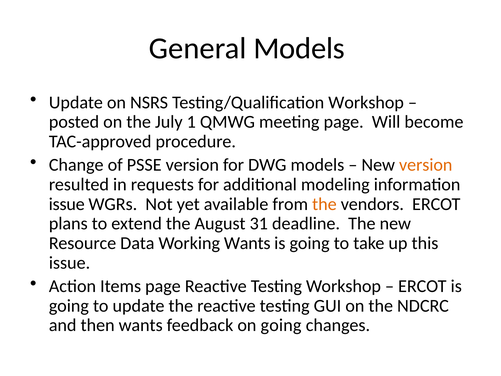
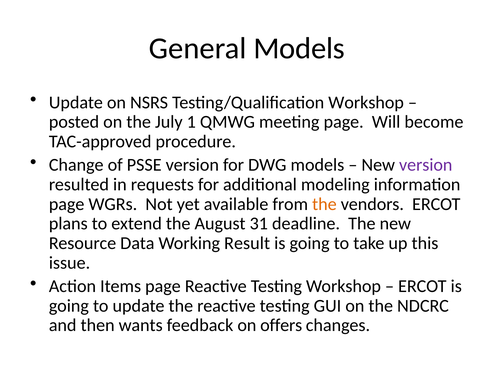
version at (426, 165) colour: orange -> purple
issue at (67, 204): issue -> page
Working Wants: Wants -> Result
on going: going -> offers
